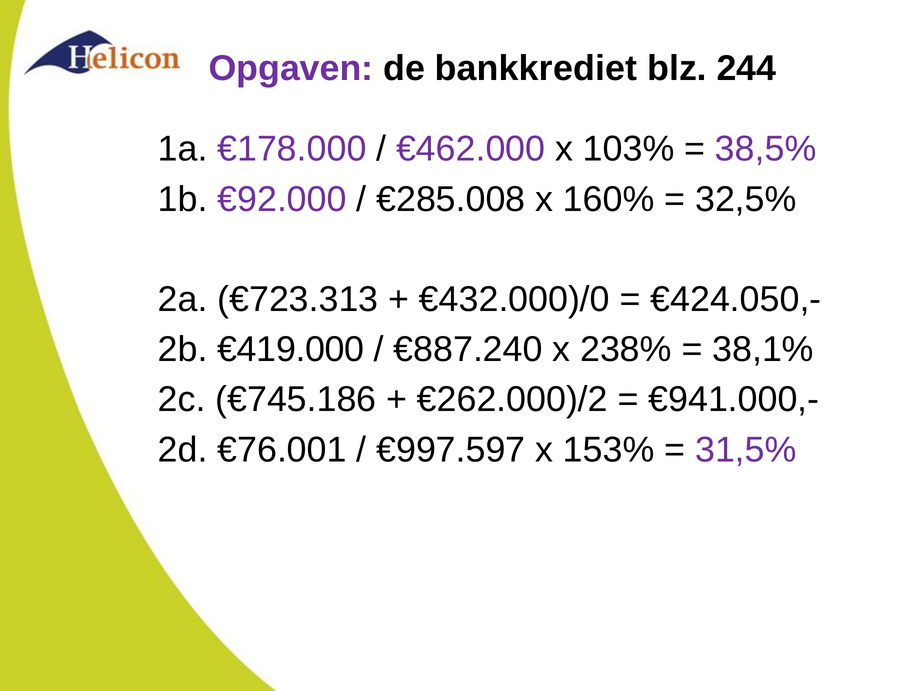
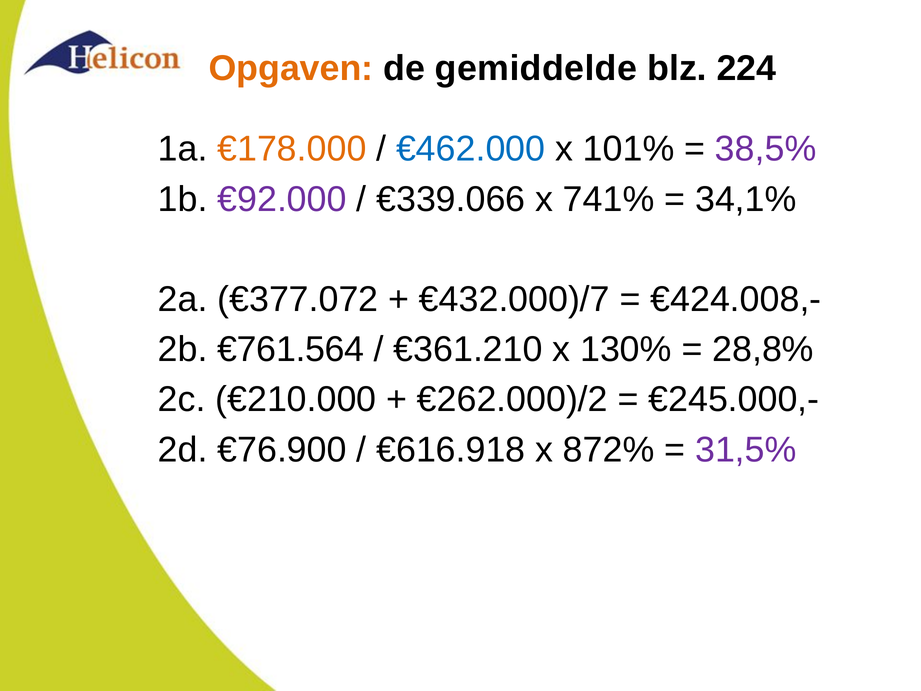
Opgaven colour: purple -> orange
bankkrediet: bankkrediet -> gemiddelde
244: 244 -> 224
€178.000 colour: purple -> orange
€462.000 colour: purple -> blue
103%: 103% -> 101%
€285.008: €285.008 -> €339.066
160%: 160% -> 741%
32,5%: 32,5% -> 34,1%
€723.313: €723.313 -> €377.072
€432.000)/0: €432.000)/0 -> €432.000)/7
€424.050,-: €424.050,- -> €424.008,-
€419.000: €419.000 -> €761.564
€887.240: €887.240 -> €361.210
238%: 238% -> 130%
38,1%: 38,1% -> 28,8%
€745.186: €745.186 -> €210.000
€941.000,-: €941.000,- -> €245.000,-
€76.001: €76.001 -> €76.900
€997.597: €997.597 -> €616.918
153%: 153% -> 872%
